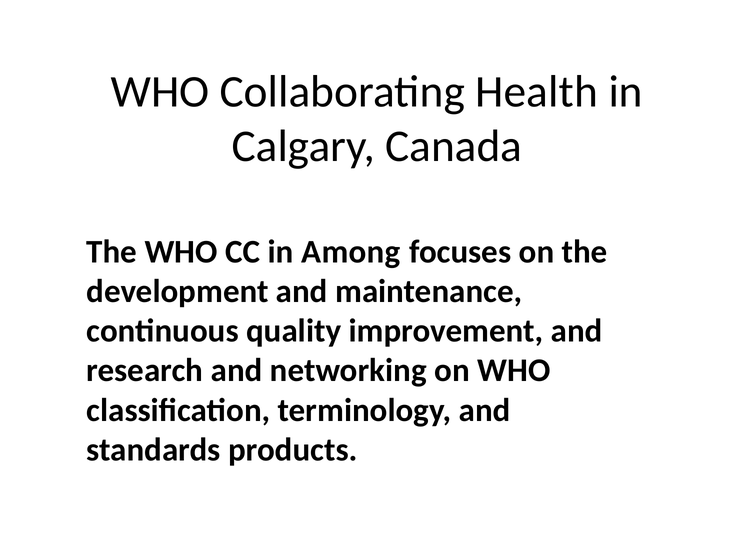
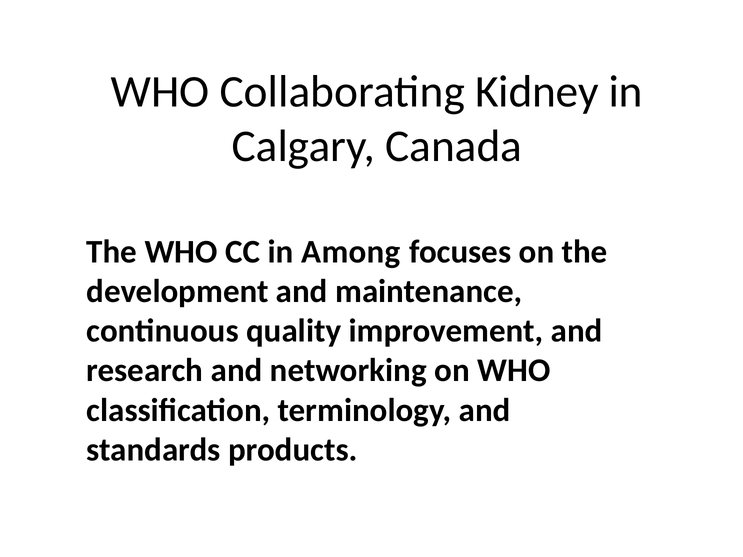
Health: Health -> Kidney
